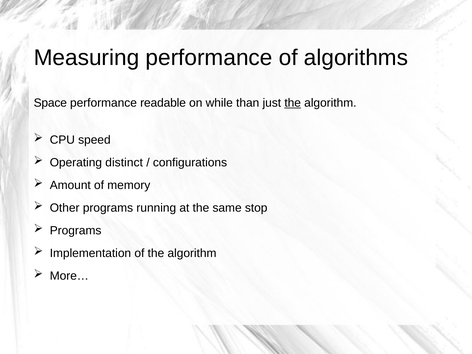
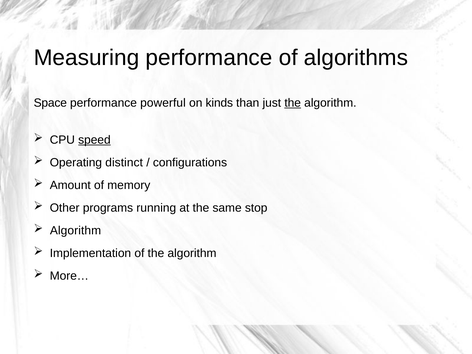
readable: readable -> powerful
while: while -> kinds
speed underline: none -> present
Programs at (76, 231): Programs -> Algorithm
